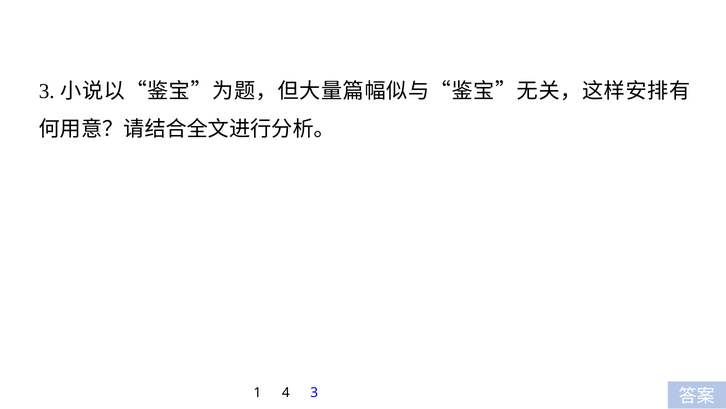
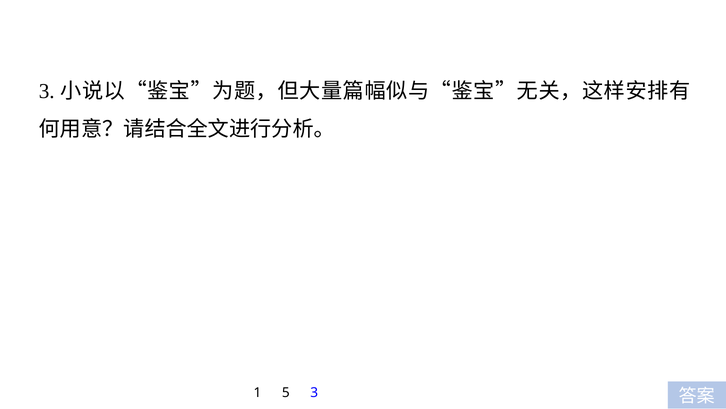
4: 4 -> 5
